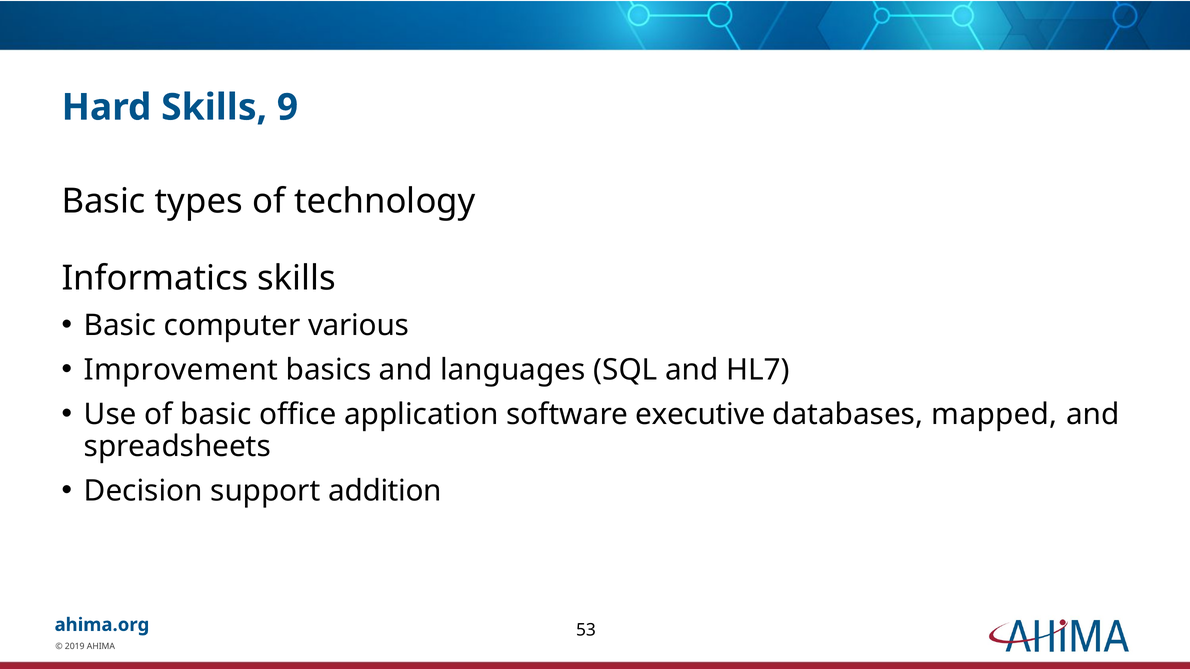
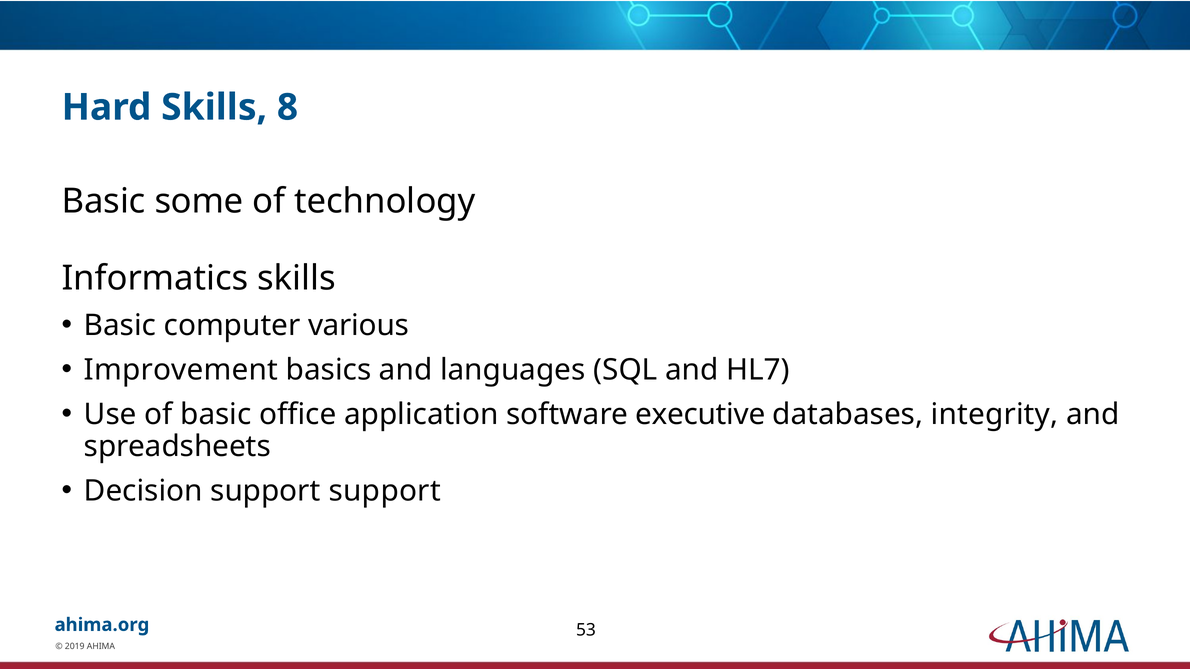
9: 9 -> 8
types: types -> some
mapped: mapped -> integrity
support addition: addition -> support
